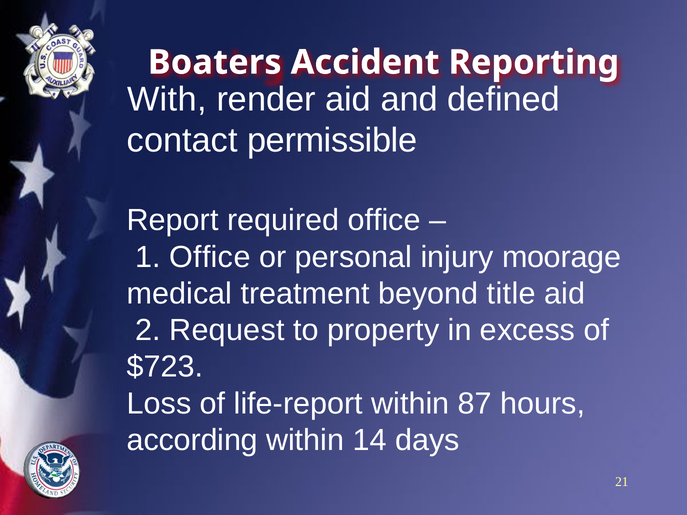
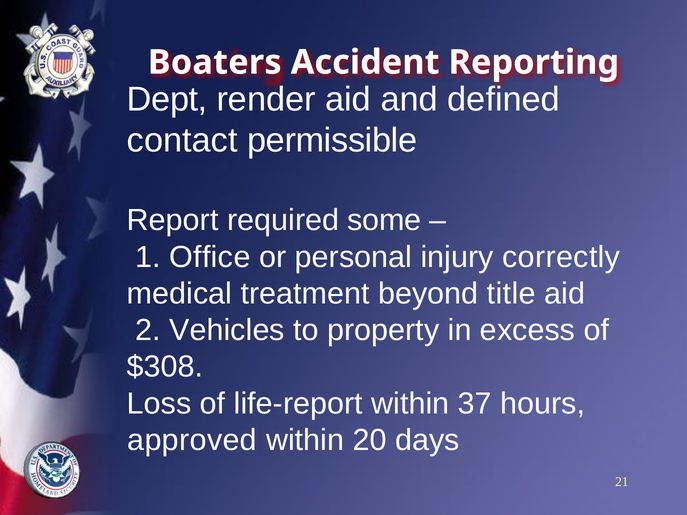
With: With -> Dept
required office: office -> some
moorage: moorage -> correctly
Request: Request -> Vehicles
$723: $723 -> $308
87: 87 -> 37
according: according -> approved
14: 14 -> 20
